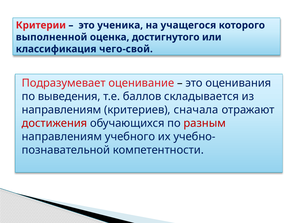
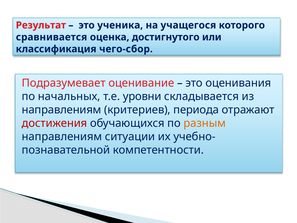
Критерии: Критерии -> Результат
выполненной: выполненной -> сравнивается
чего-свой: чего-свой -> чего-сбор
выведения: выведения -> начальных
баллов: баллов -> уровни
сначала: сначала -> периода
разным colour: red -> orange
учебного: учебного -> ситуации
